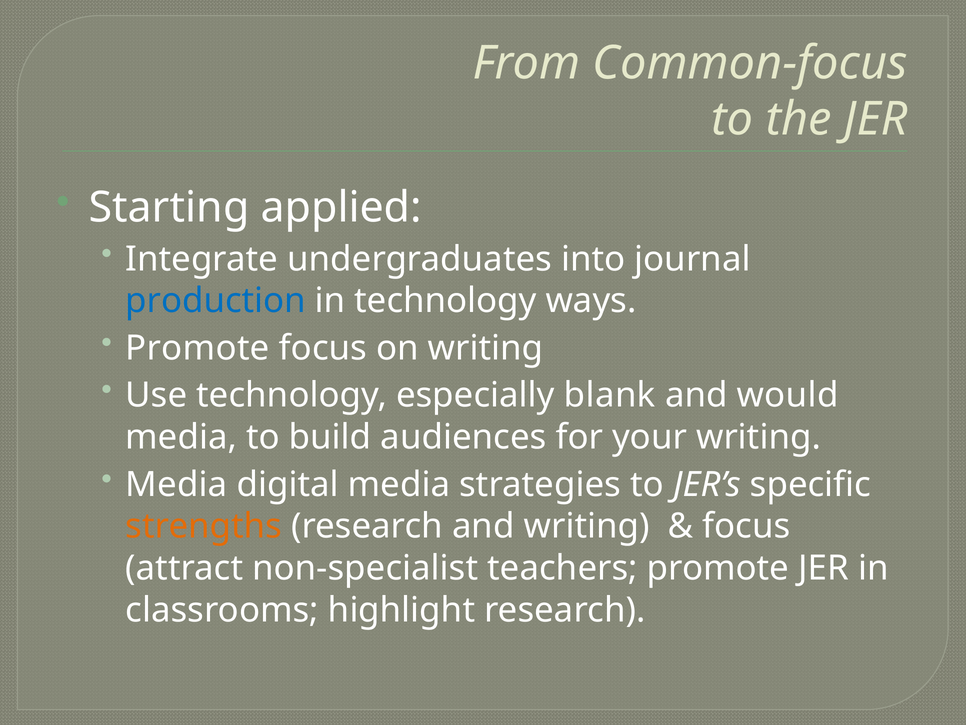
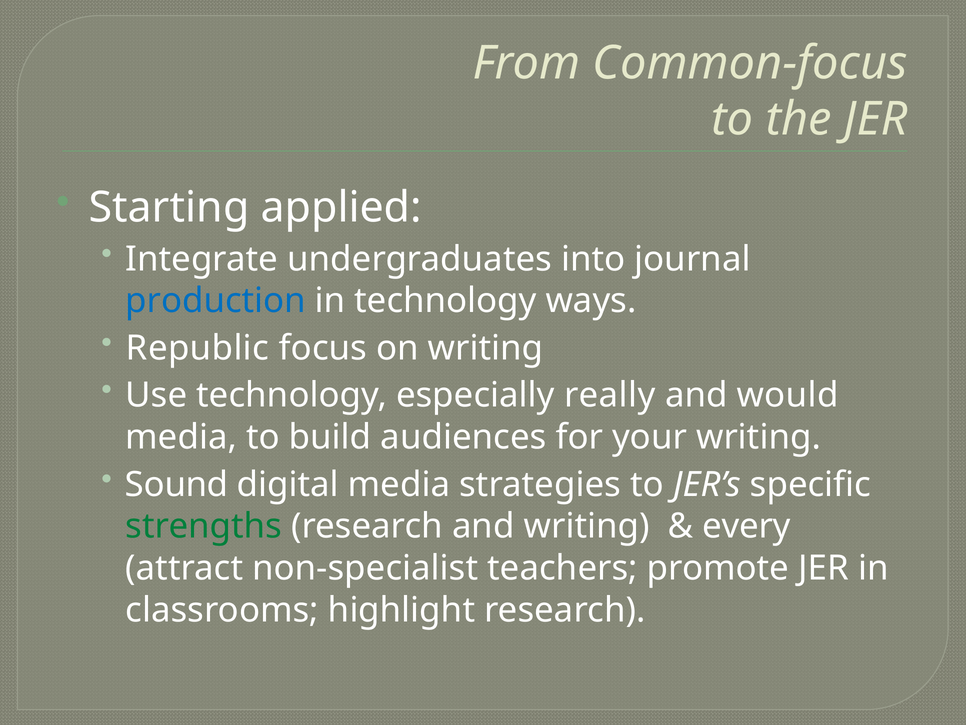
Promote at (198, 348): Promote -> Republic
blank: blank -> really
Media at (176, 484): Media -> Sound
strengths colour: orange -> green
focus at (746, 526): focus -> every
